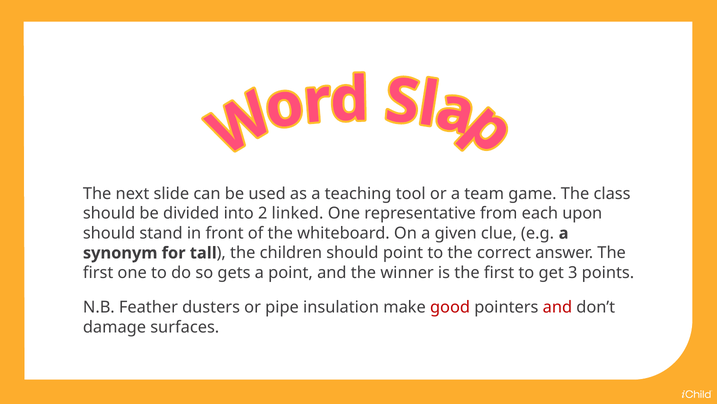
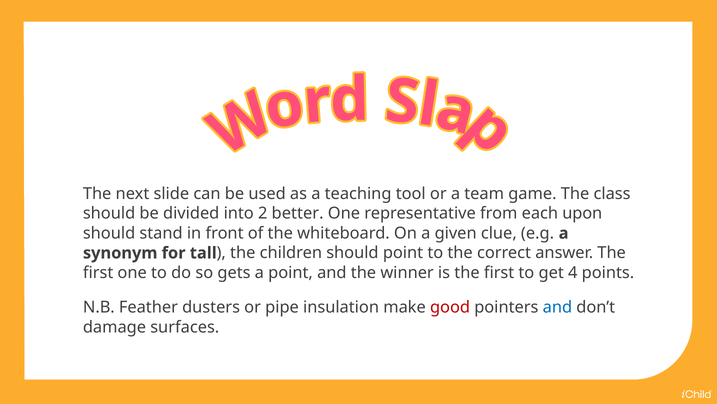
linked: linked -> better
3: 3 -> 4
and at (557, 307) colour: red -> blue
